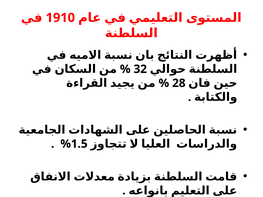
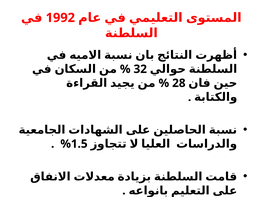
1910: 1910 -> 1992
